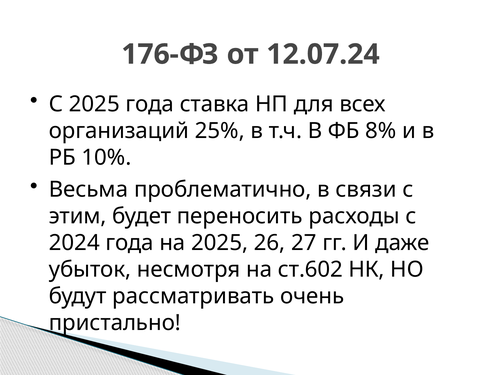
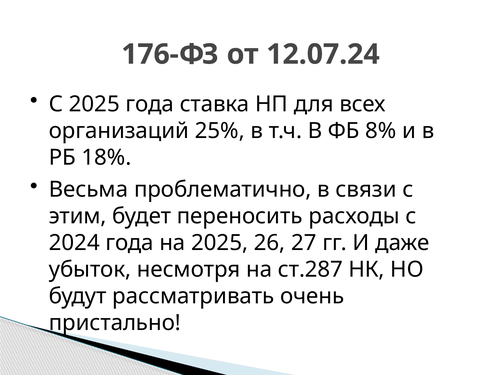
10%: 10% -> 18%
ст.602: ст.602 -> ст.287
